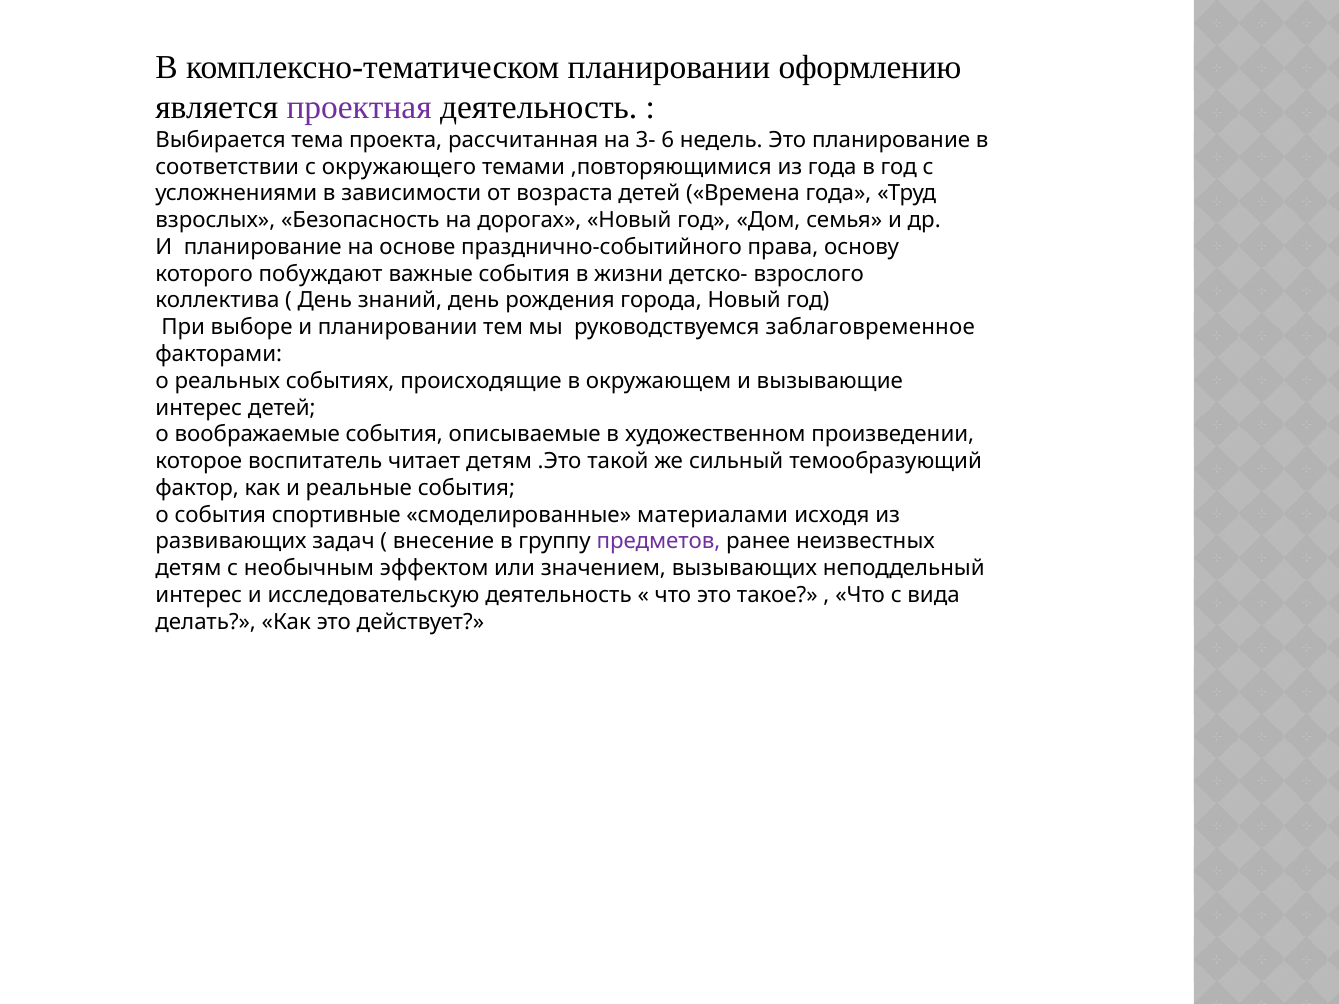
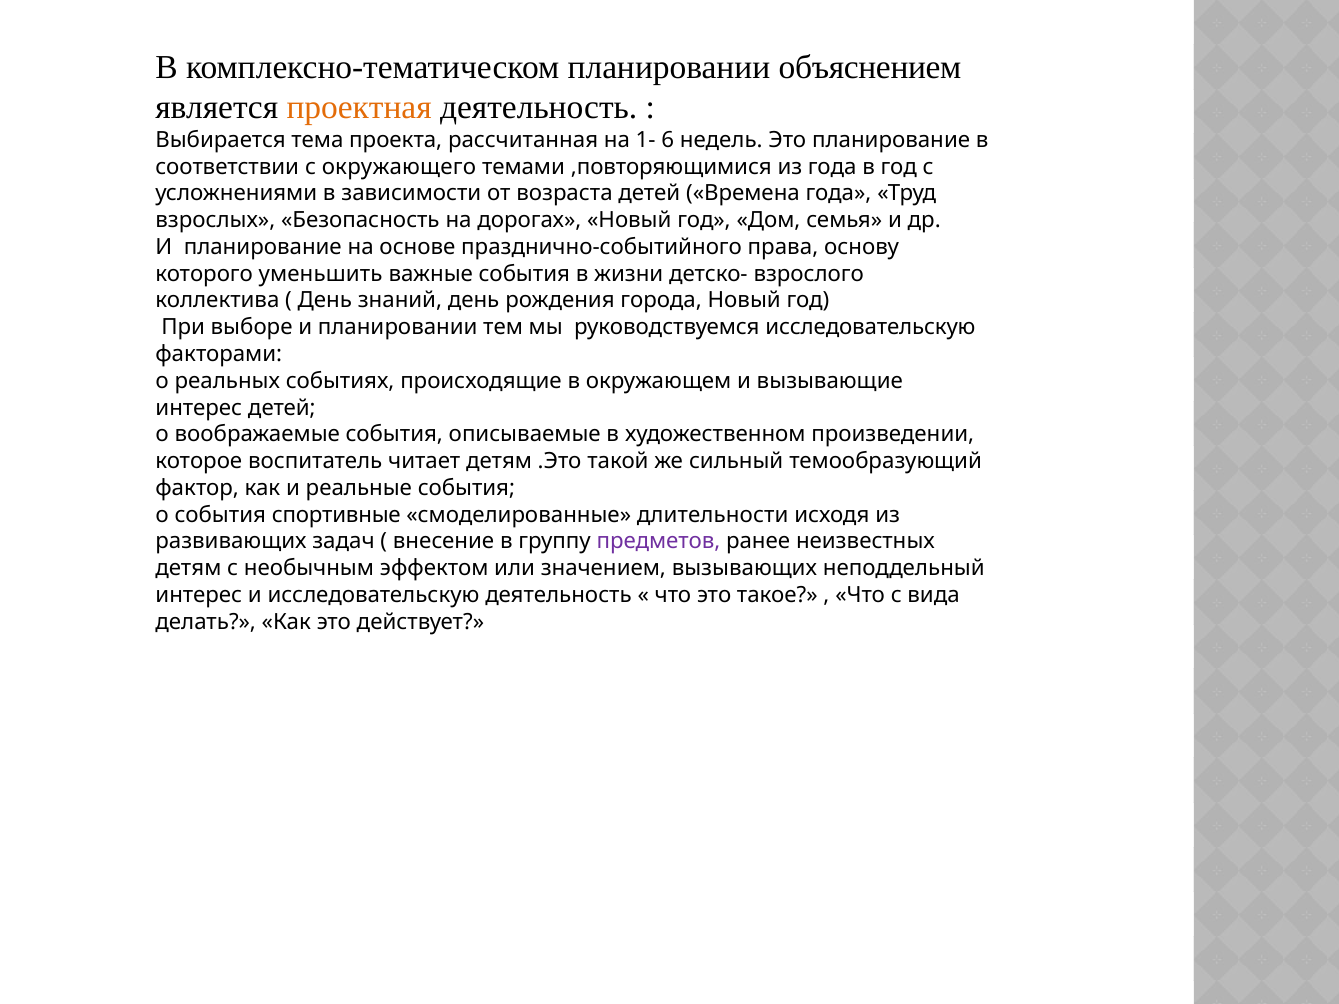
оформлению: оформлению -> объяснением
проектная colour: purple -> orange
3-: 3- -> 1-
побуждают: побуждают -> уменьшить
руководствуемся заблаговременное: заблаговременное -> исследовательскую
материалами: материалами -> длительности
